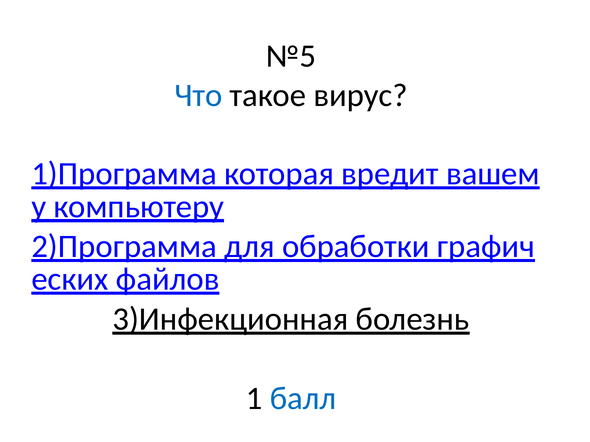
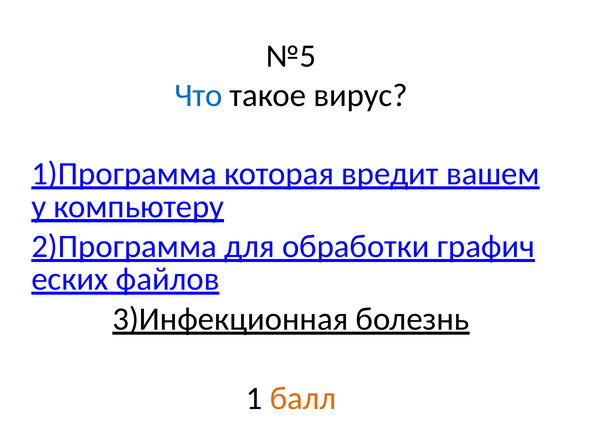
балл colour: blue -> orange
